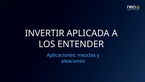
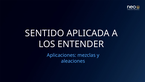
INVERTIR: INVERTIR -> SENTIDO
